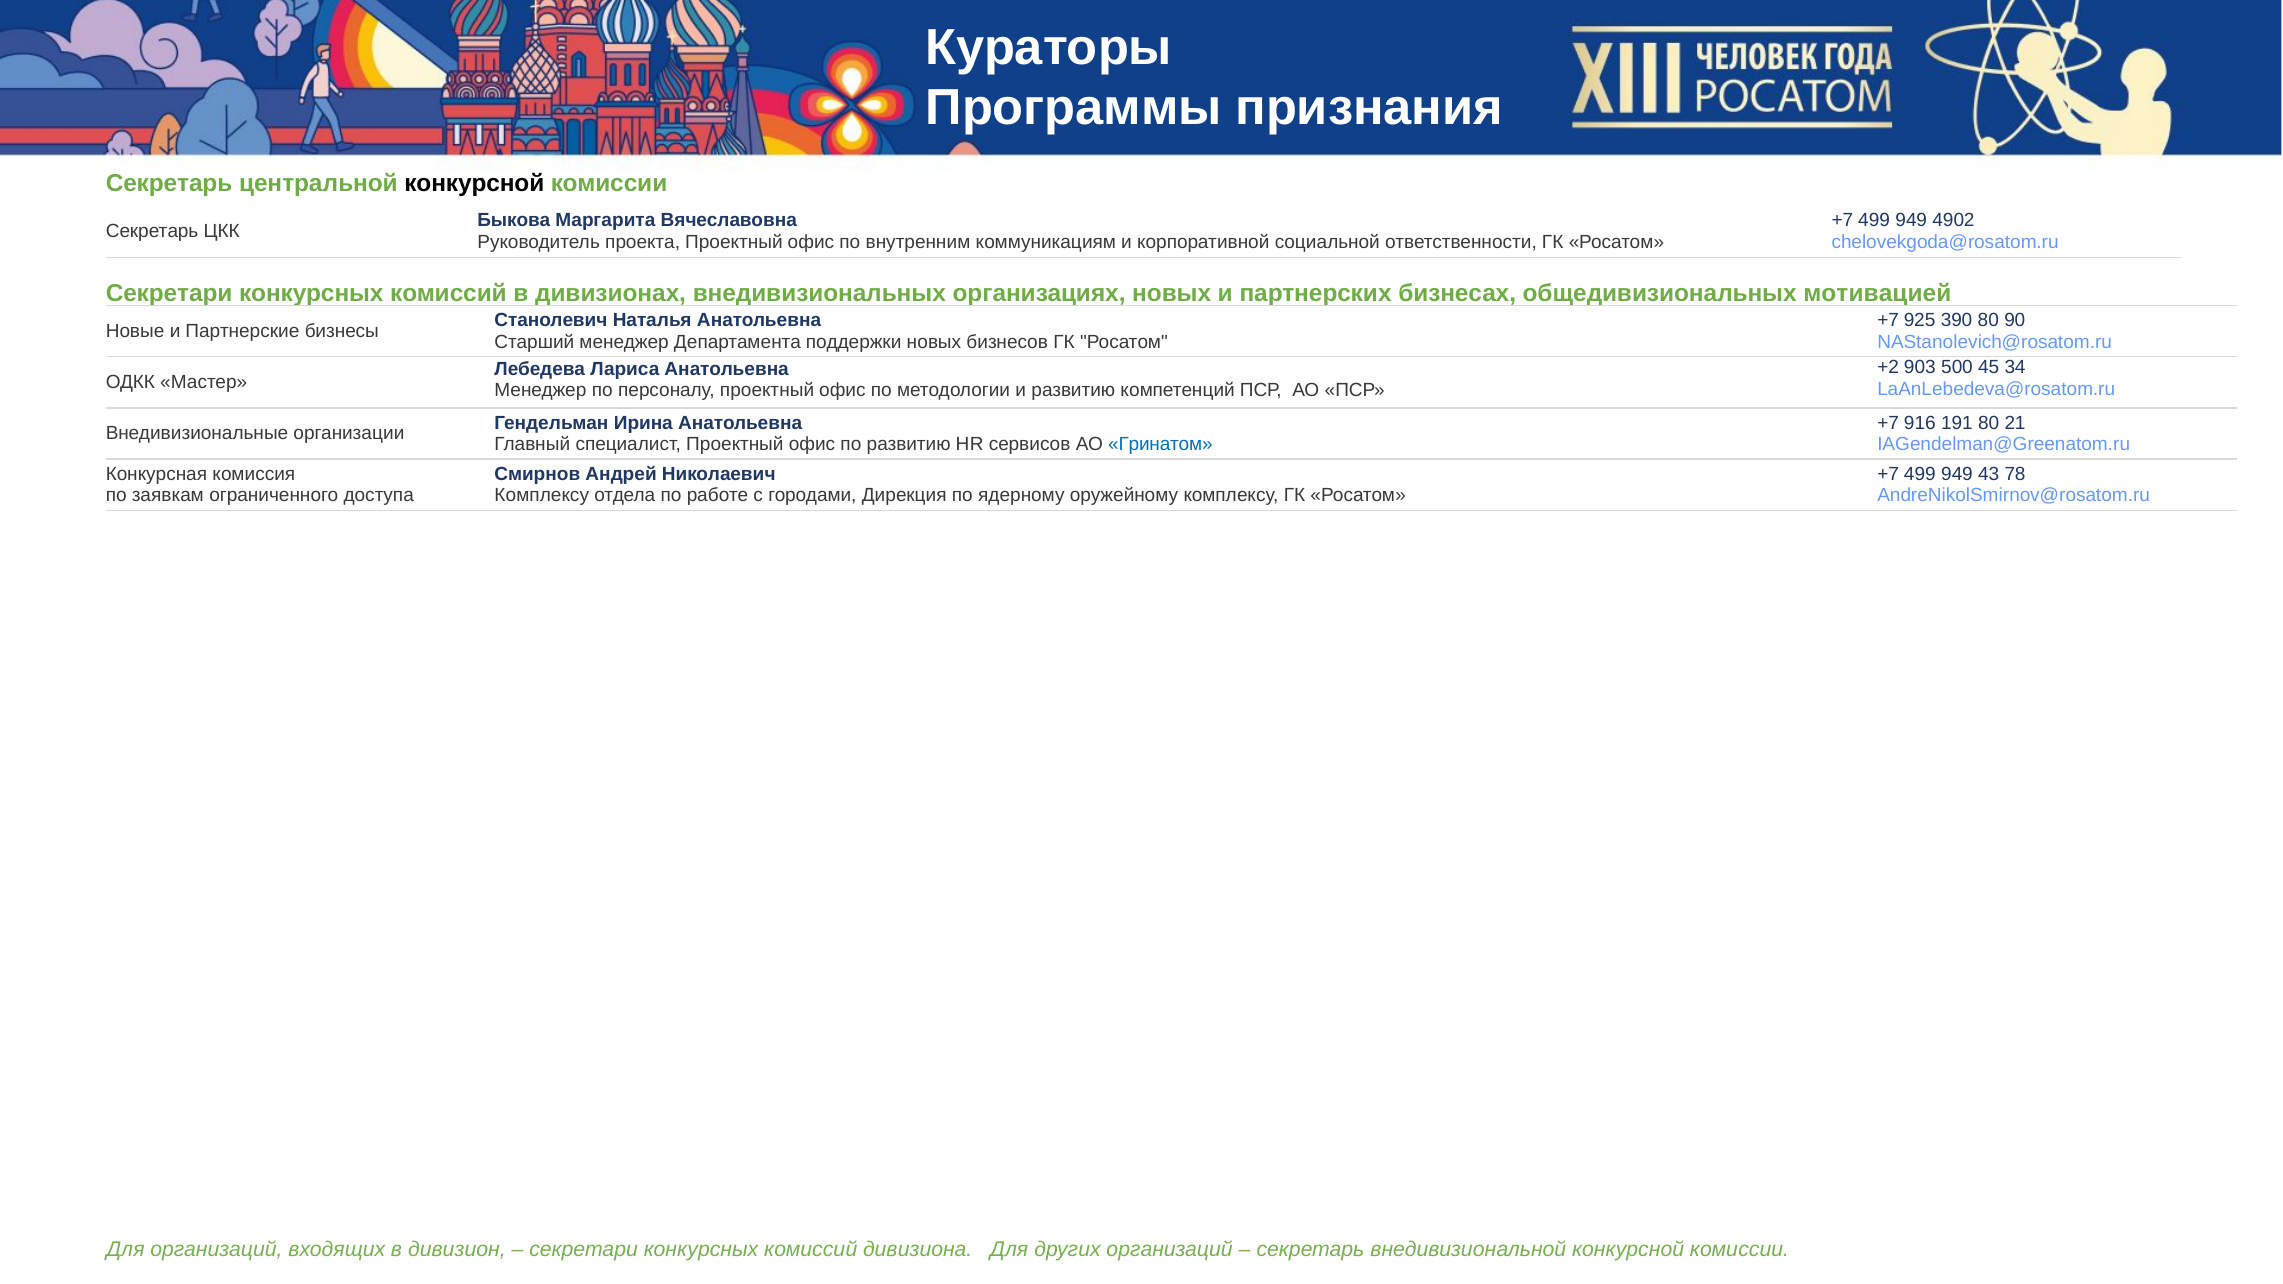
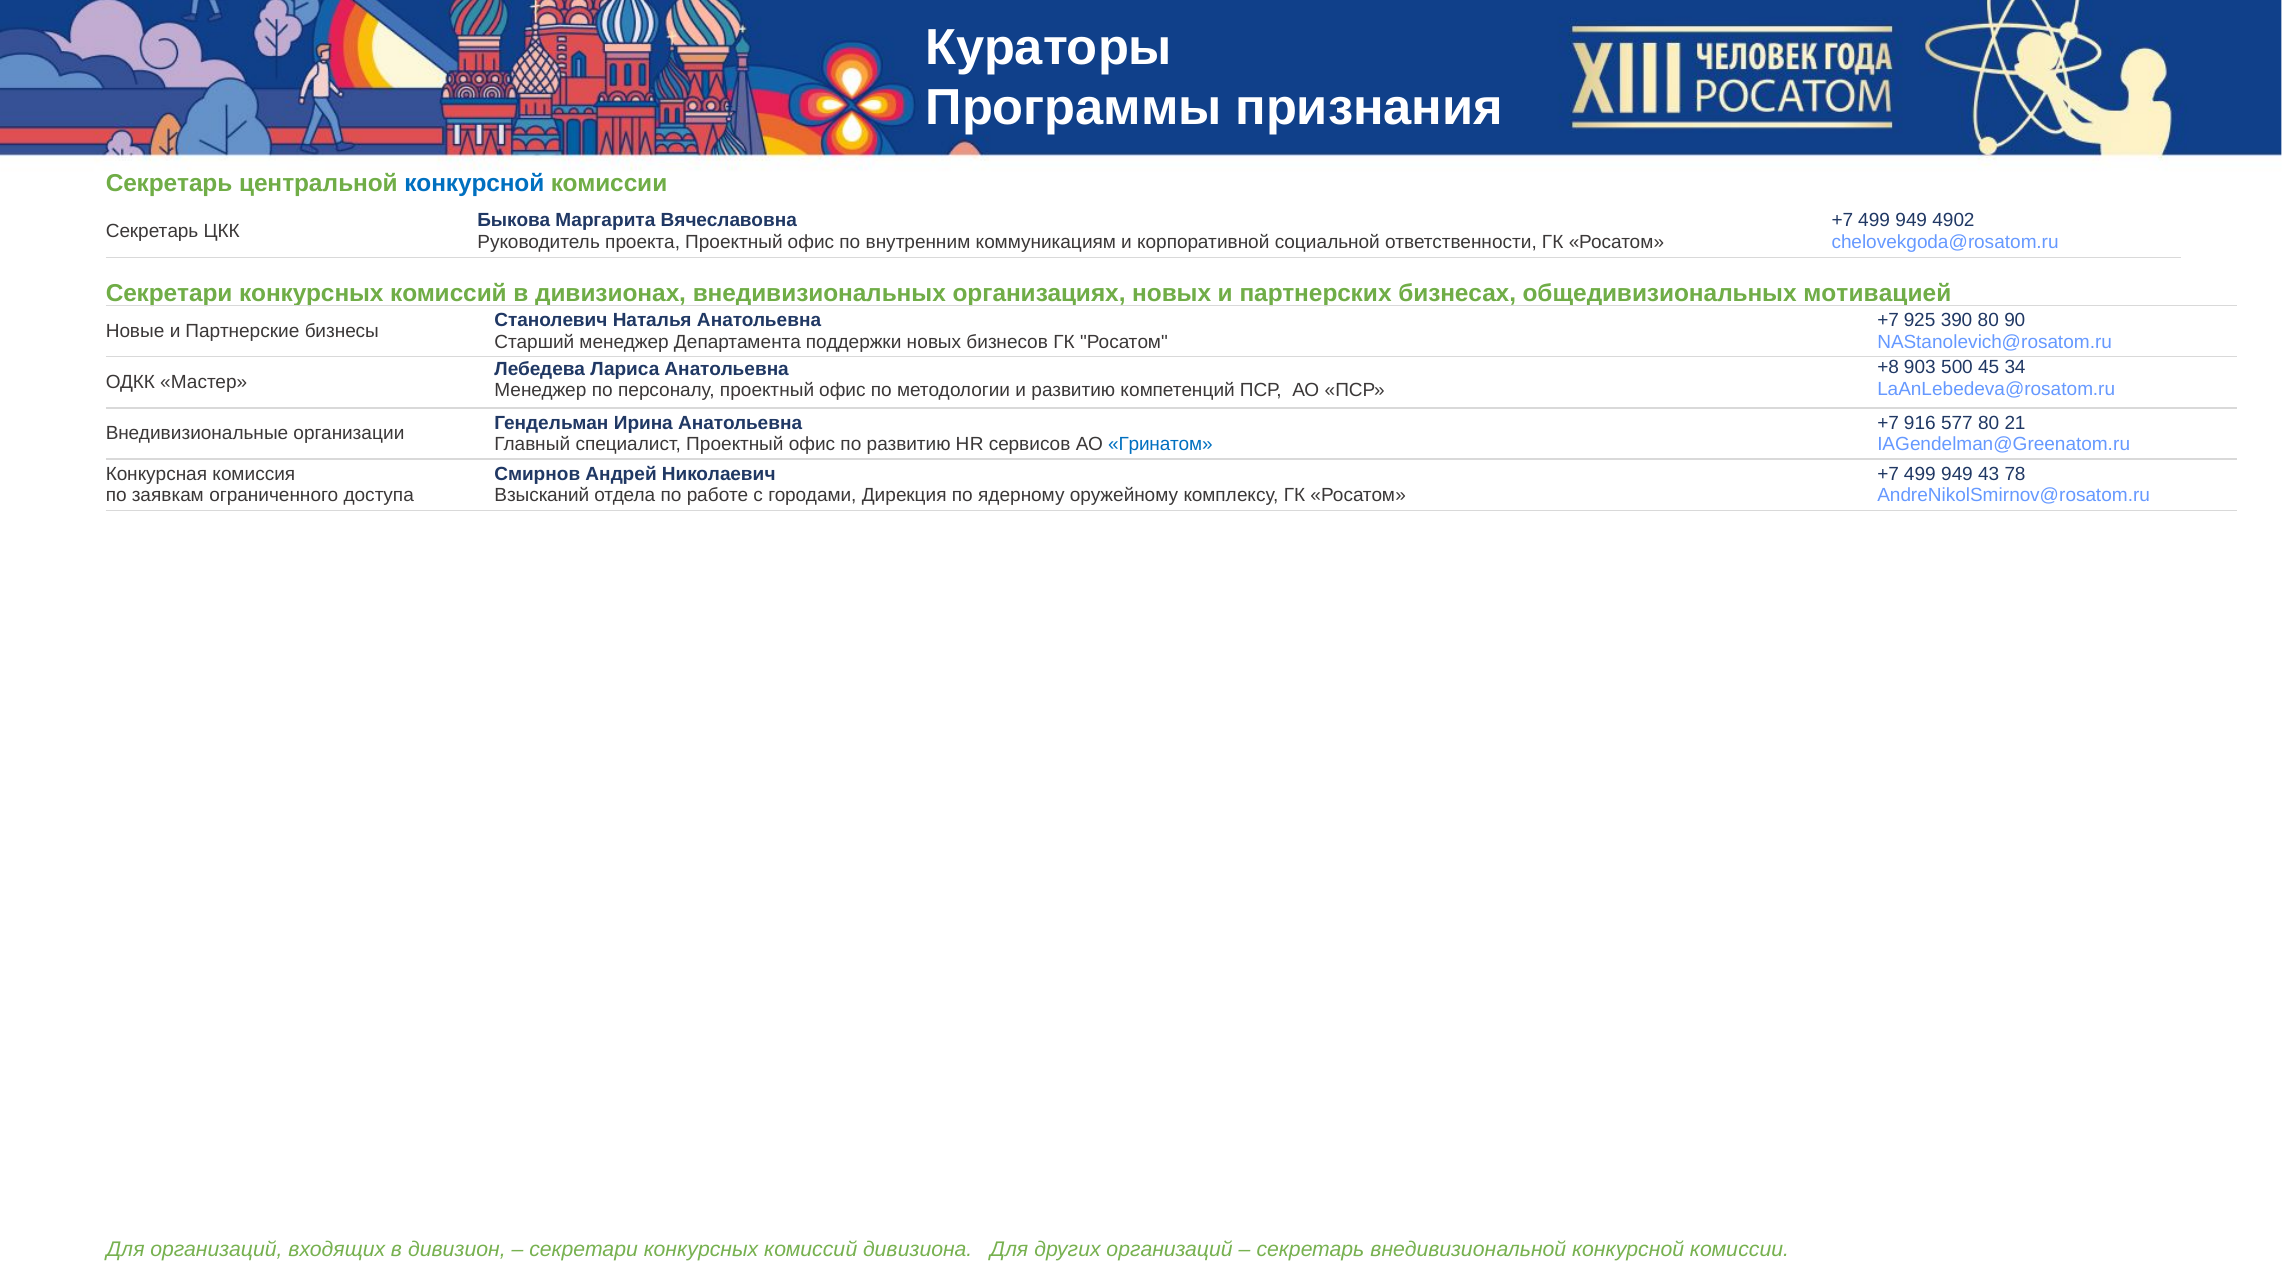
конкурсной at (474, 183) colour: black -> blue
+2: +2 -> +8
191: 191 -> 577
Комплексу at (542, 496): Комплексу -> Взысканий
